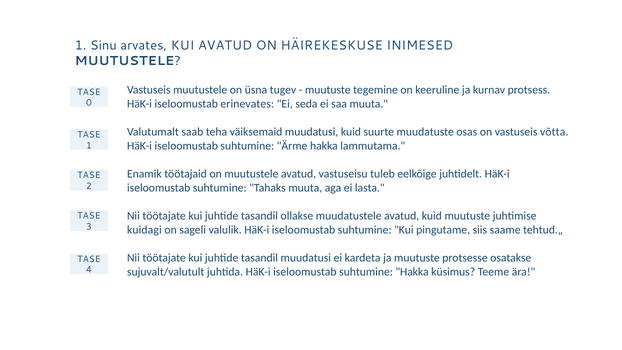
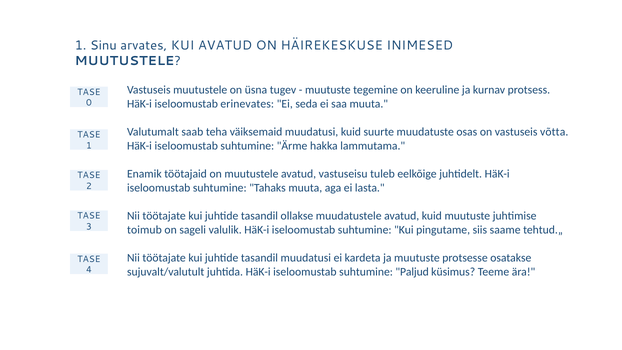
kuidagi: kuidagi -> toimub
suhtumine Hakka: Hakka -> Paljud
